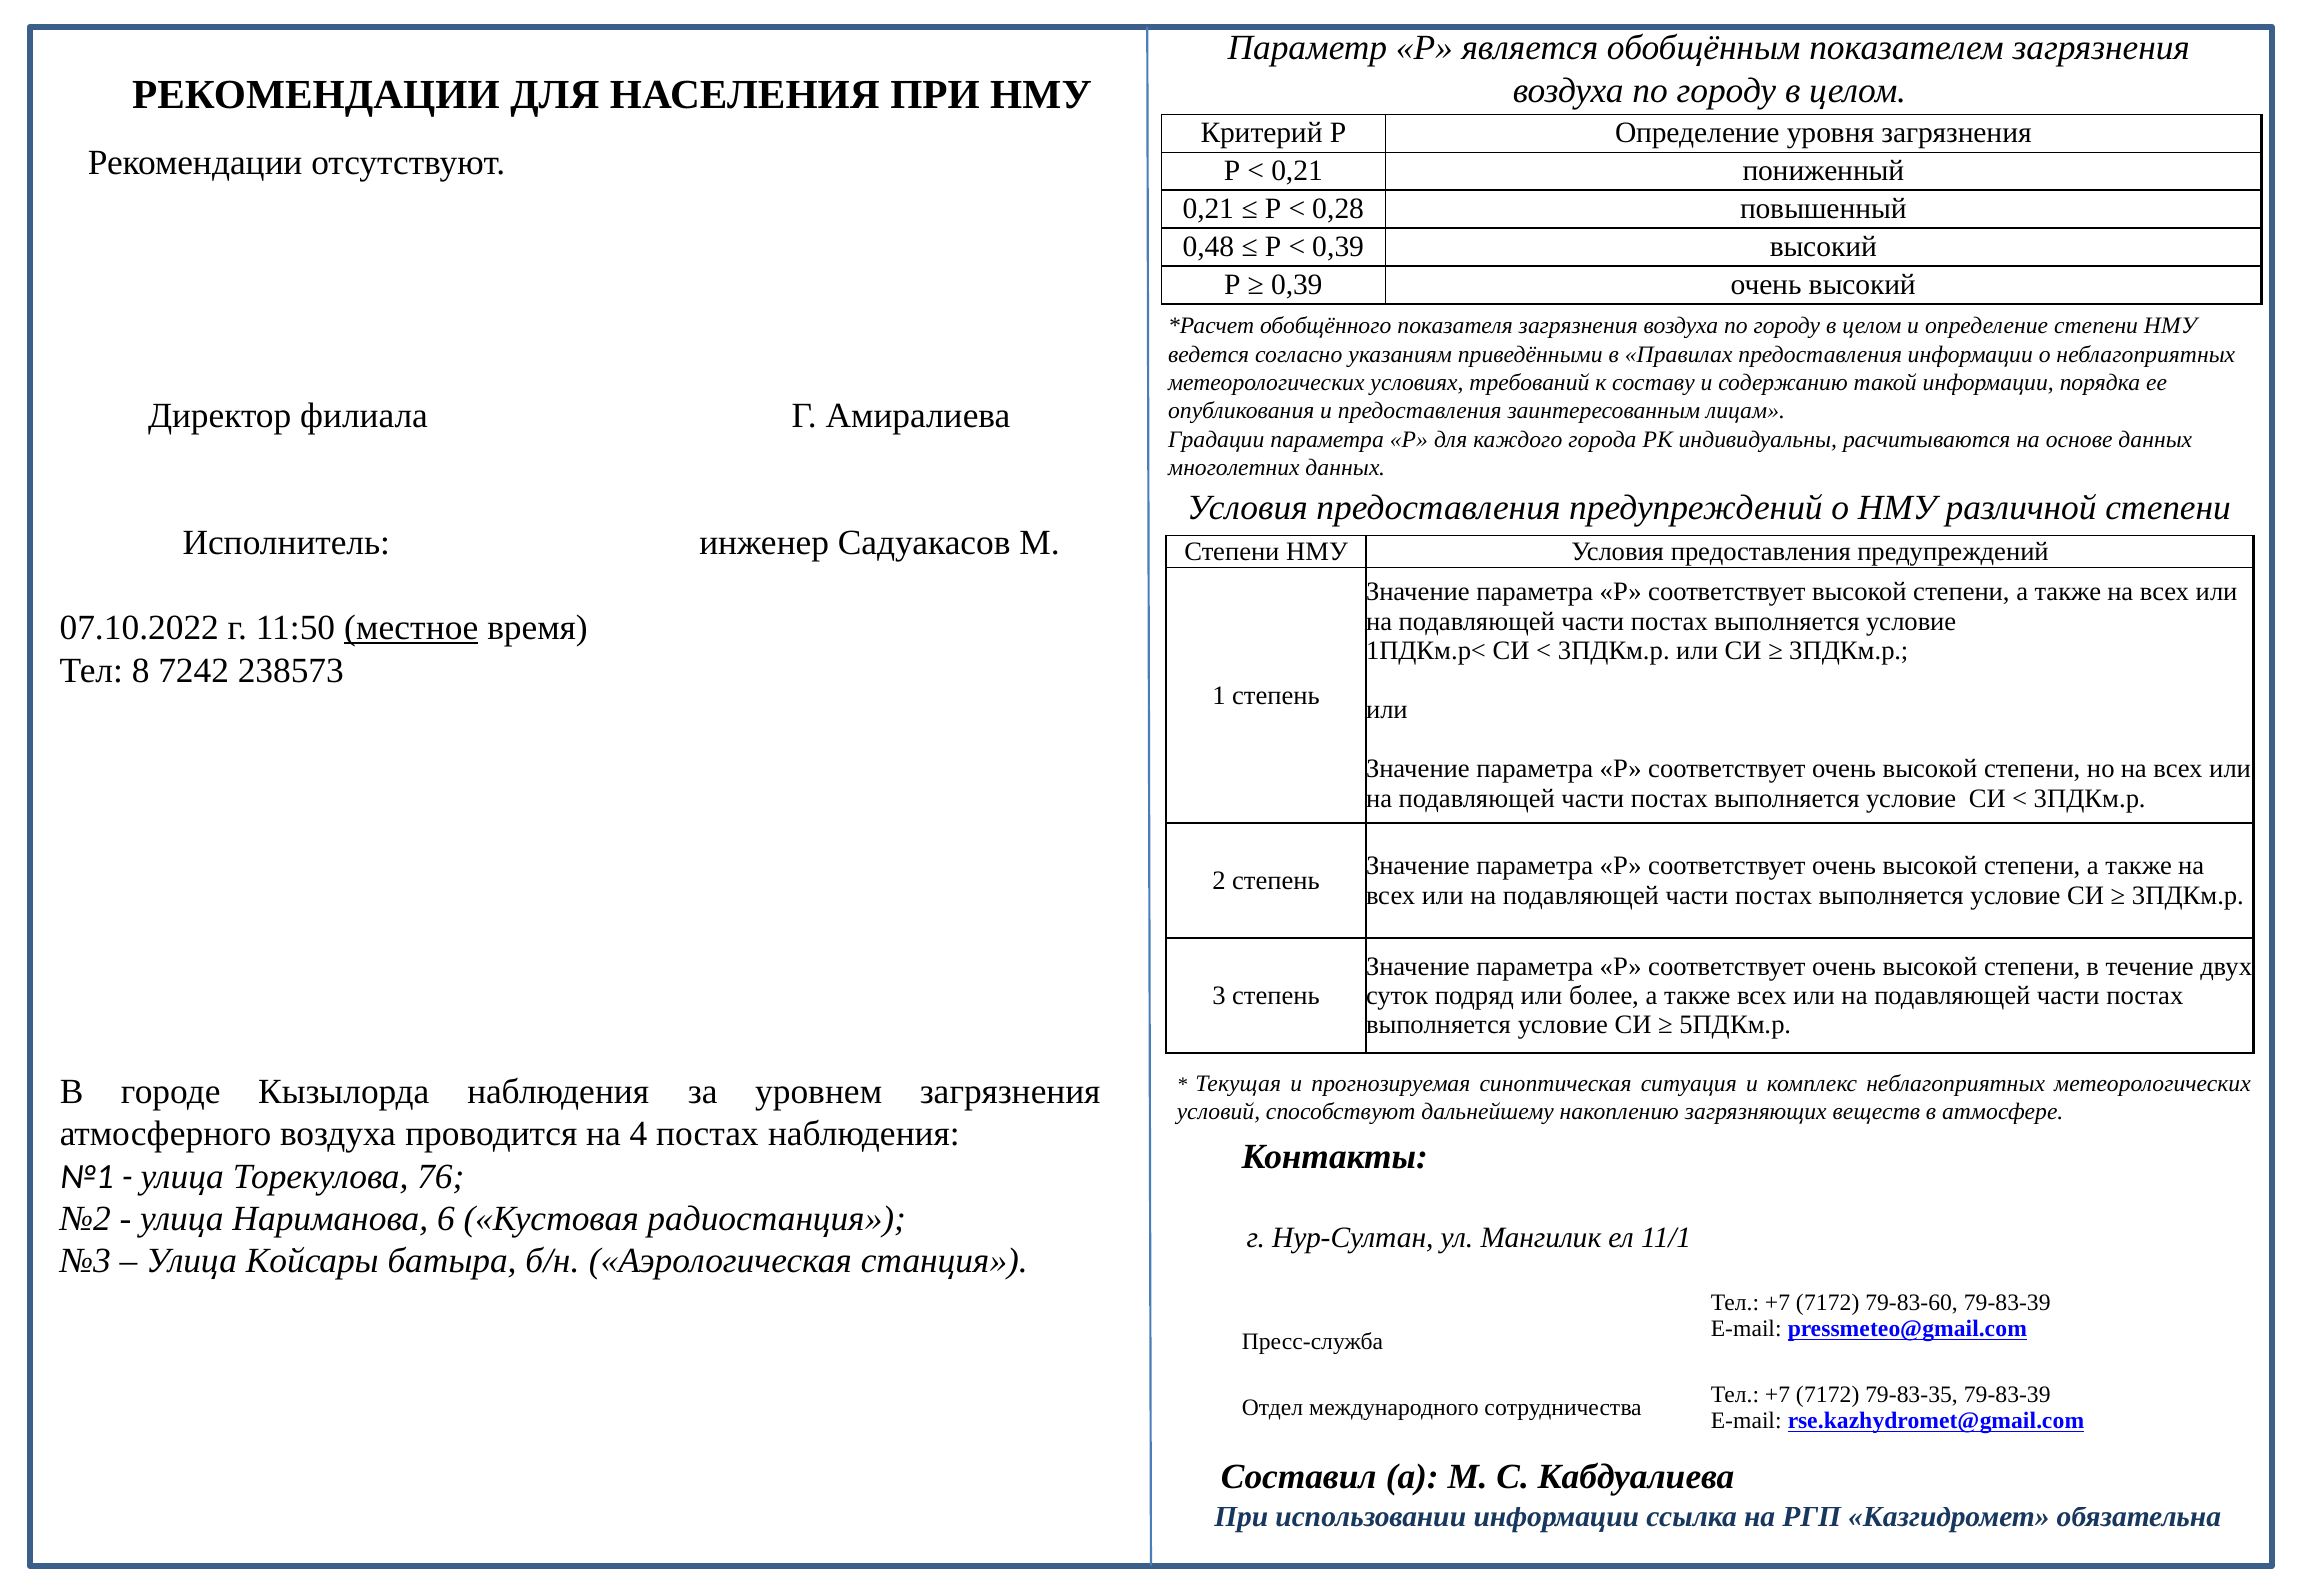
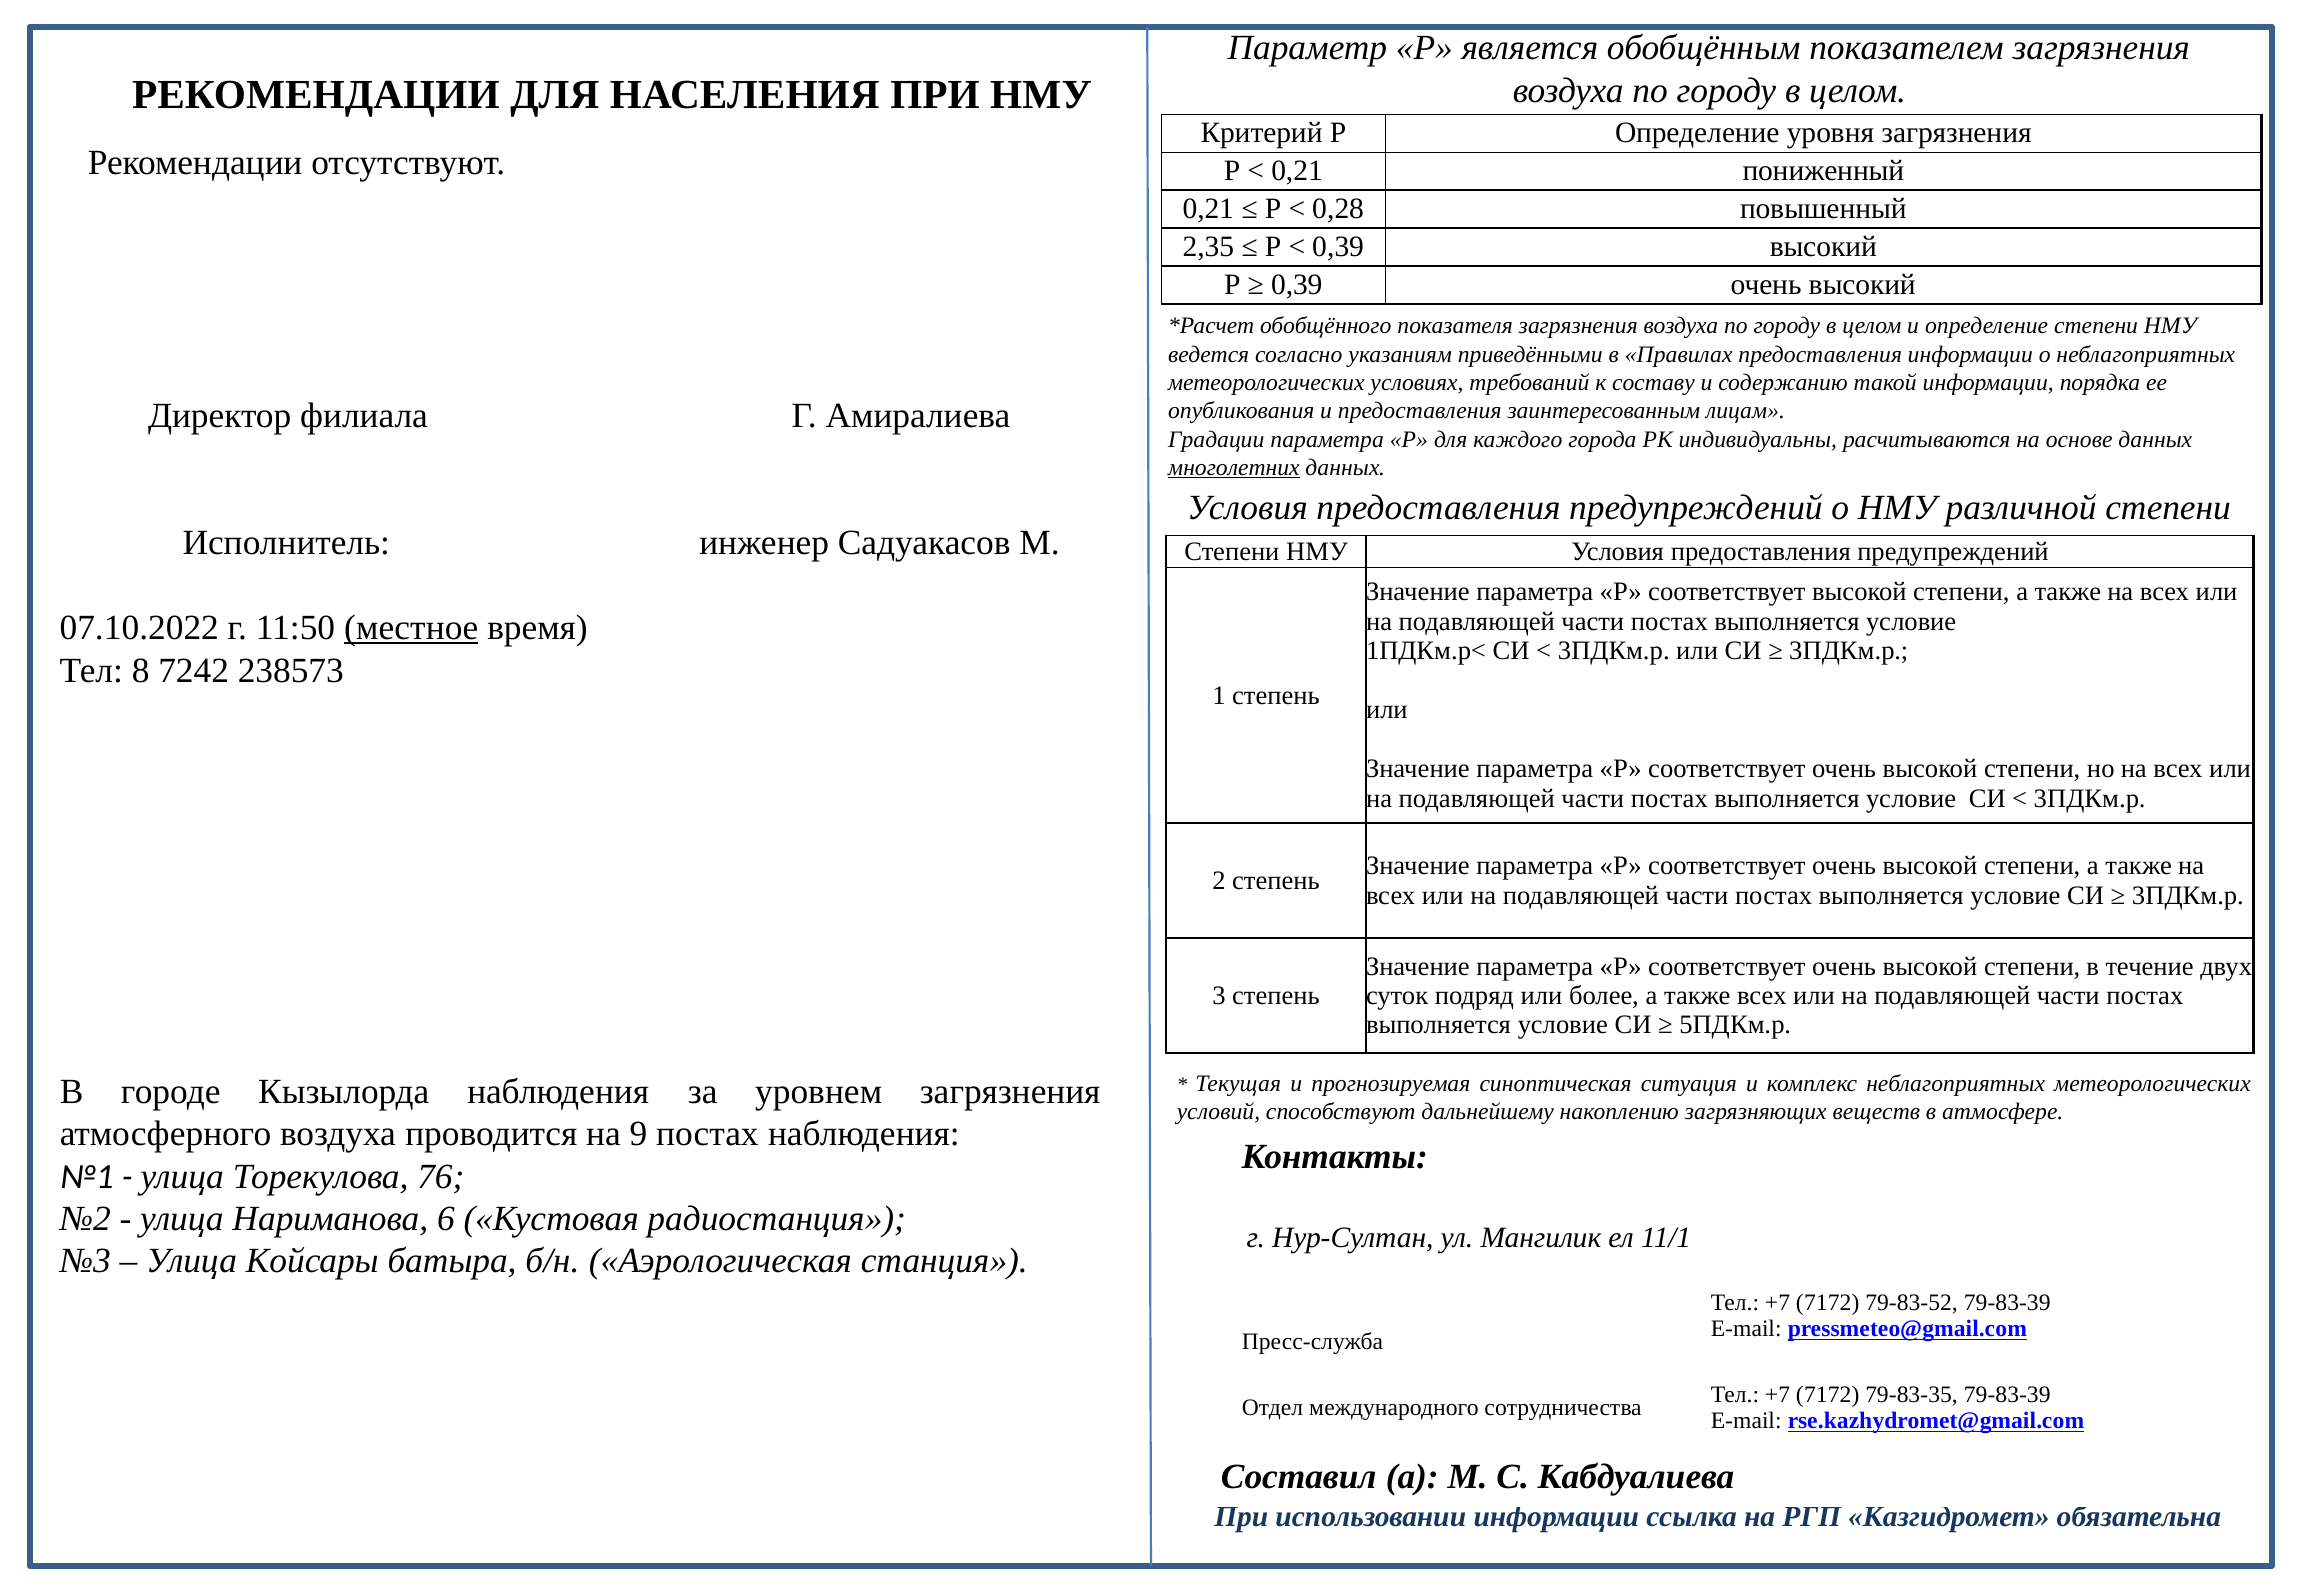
0,48: 0,48 -> 2,35
многолетних underline: none -> present
4: 4 -> 9
79-83-60: 79-83-60 -> 79-83-52
